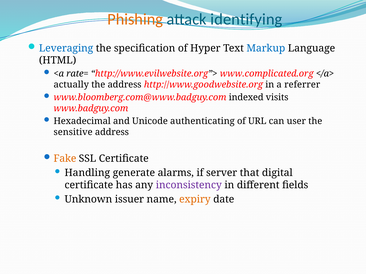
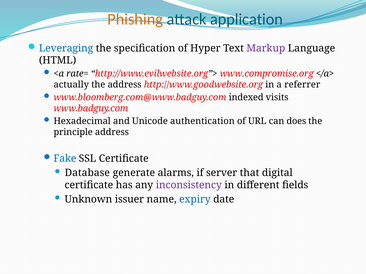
identifying: identifying -> application
Markup colour: blue -> purple
www.complicated.org: www.complicated.org -> www.compromise.org
authenticating: authenticating -> authentication
user: user -> does
sensitive: sensitive -> principle
Fake colour: orange -> blue
Handling: Handling -> Database
expiry colour: orange -> blue
